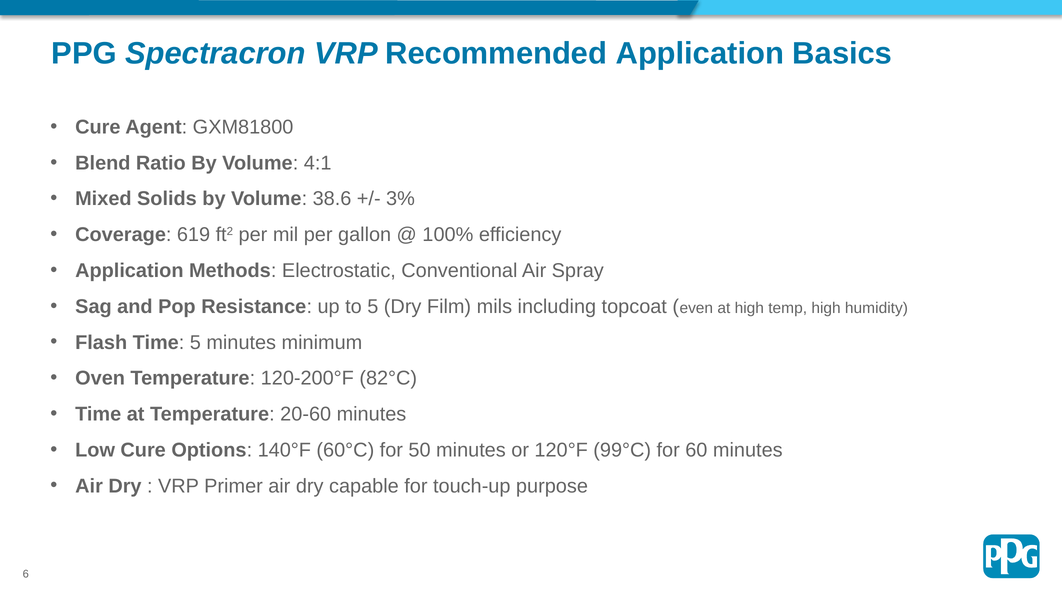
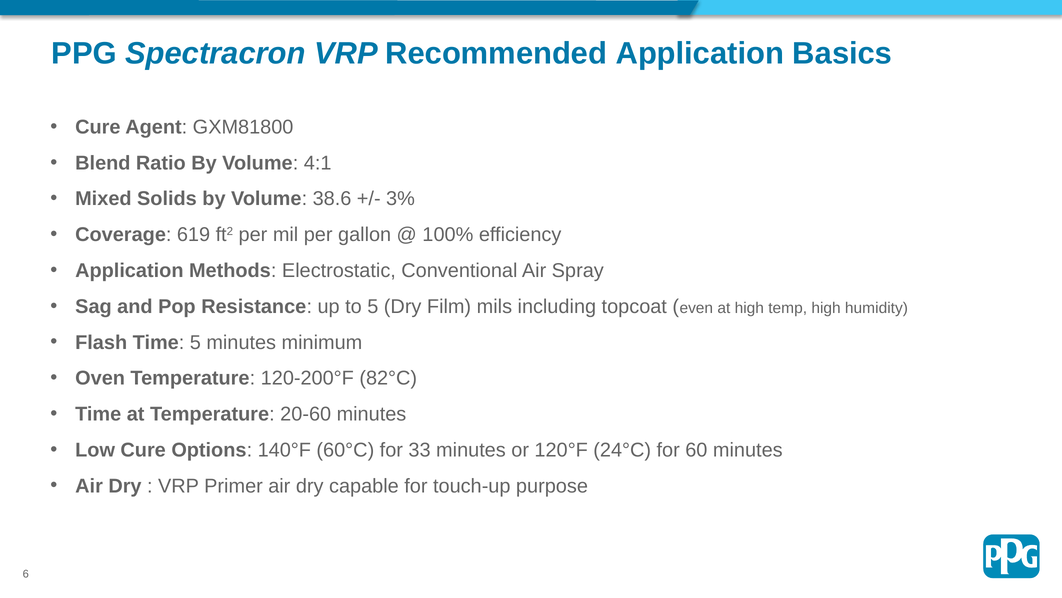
50: 50 -> 33
99°C: 99°C -> 24°C
